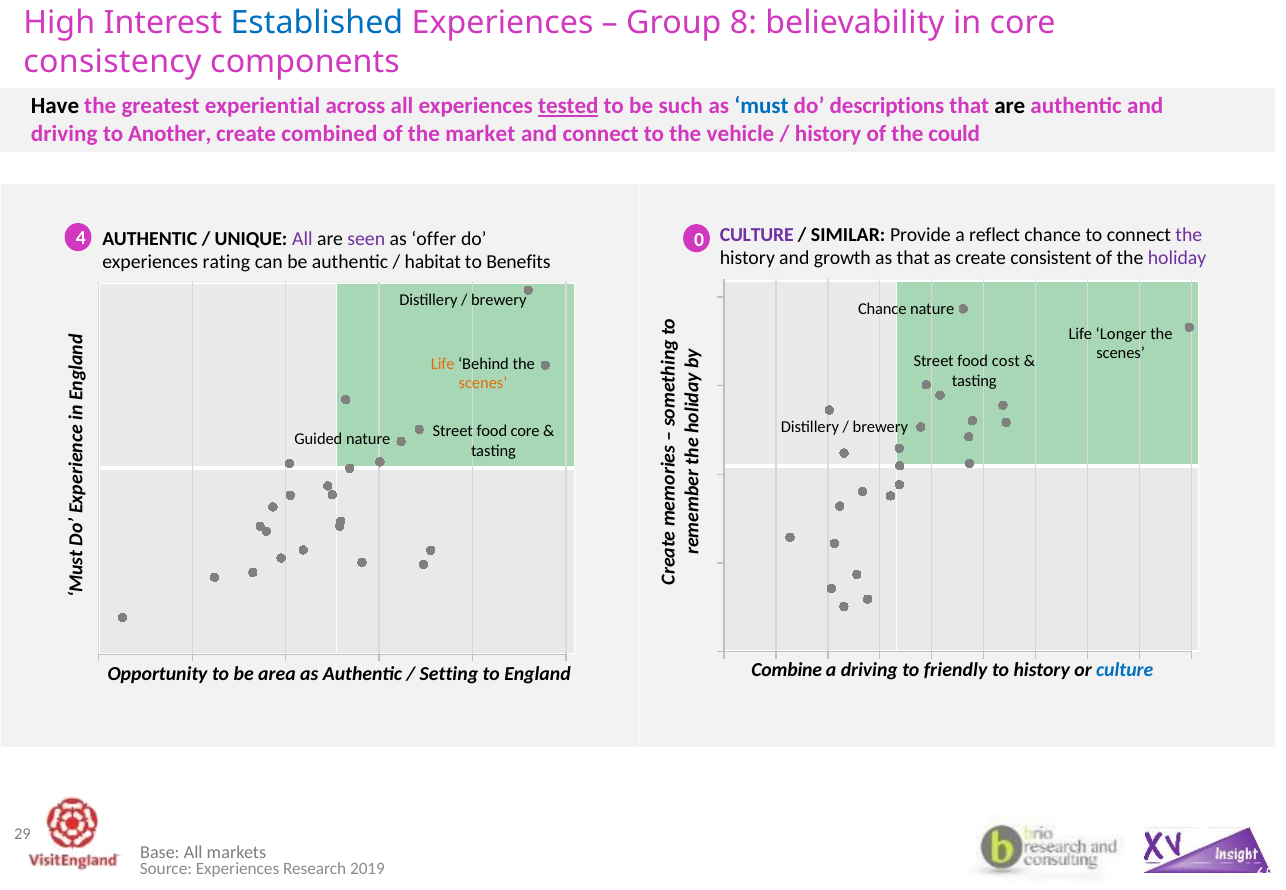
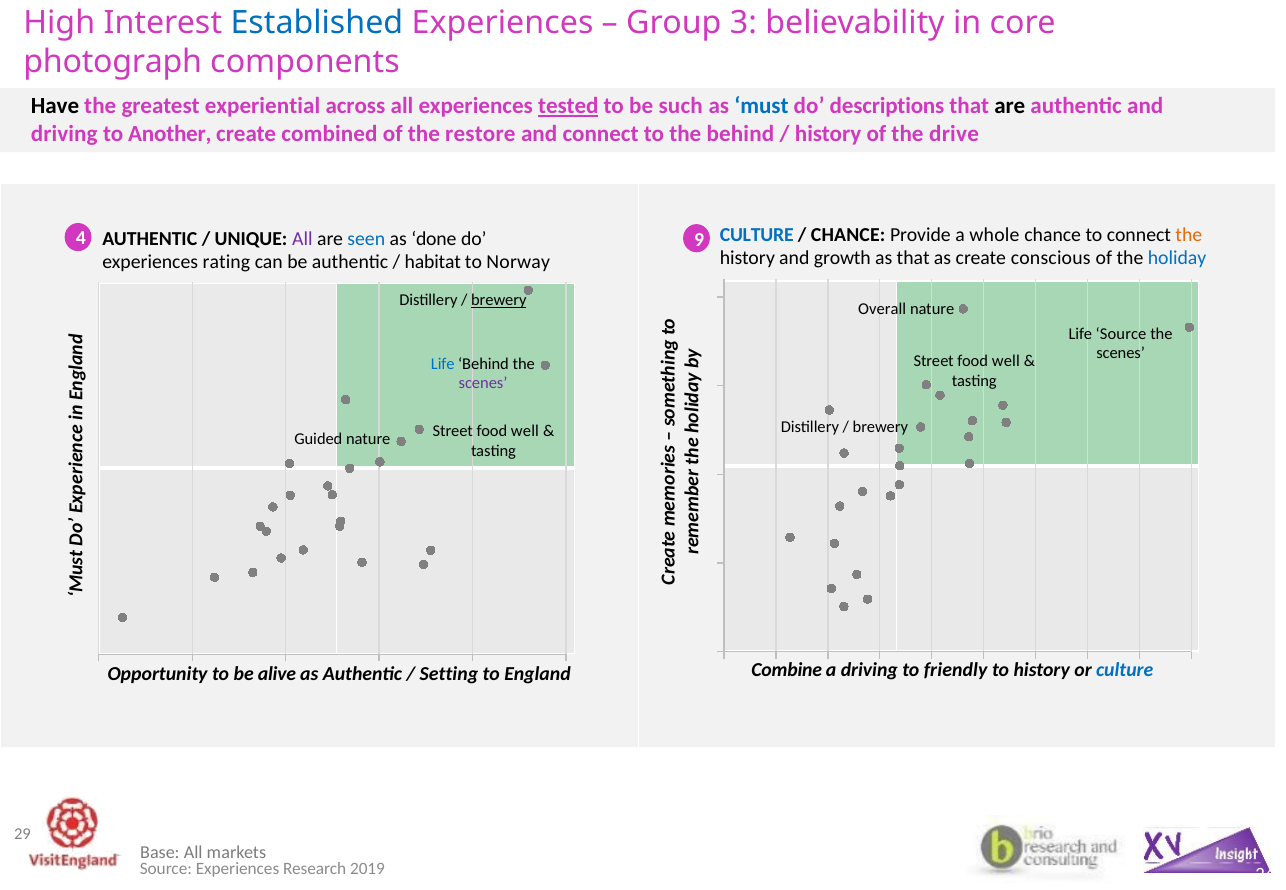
8: 8 -> 3
consistency: consistency -> photograph
market: market -> restore
the vehicle: vehicle -> behind
could: could -> drive
CULTURE at (757, 235) colour: purple -> blue
SIMILAR at (848, 235): SIMILAR -> CHANCE
reflect: reflect -> whole
the at (1189, 235) colour: purple -> orange
0: 0 -> 9
seen colour: purple -> blue
offer: offer -> done
consistent: consistent -> conscious
holiday colour: purple -> blue
Benefits: Benefits -> Norway
brewery at (499, 300) underline: none -> present
Chance at (882, 309): Chance -> Overall
Life Longer: Longer -> Source
cost at (1006, 362): cost -> well
Life at (443, 364) colour: orange -> blue
scenes at (483, 384) colour: orange -> purple
core at (525, 431): core -> well
area: area -> alive
65: 65 -> 24
